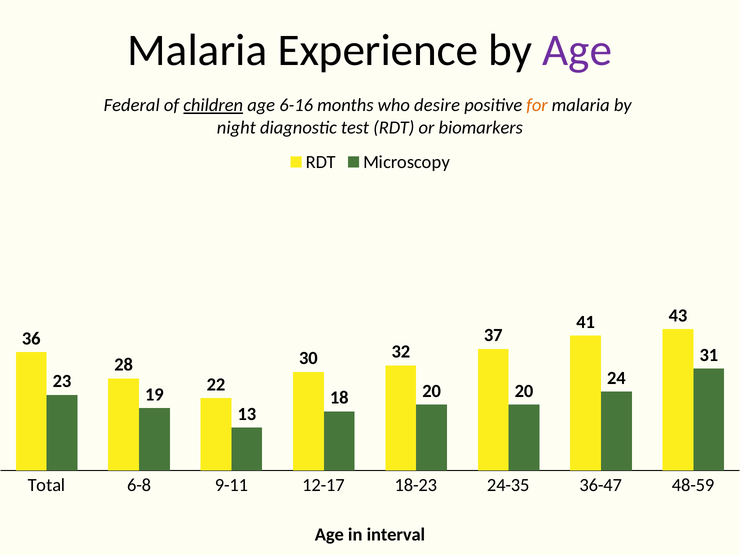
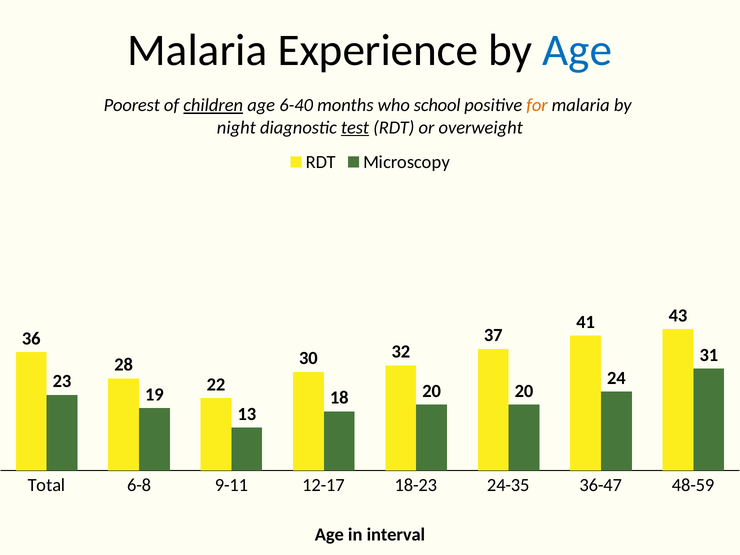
Age at (577, 51) colour: purple -> blue
Federal: Federal -> Poorest
6-16: 6-16 -> 6-40
desire: desire -> school
test underline: none -> present
biomarkers: biomarkers -> overweight
